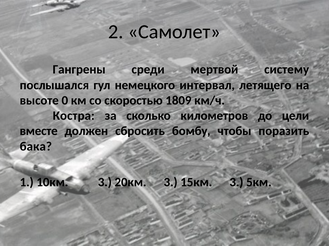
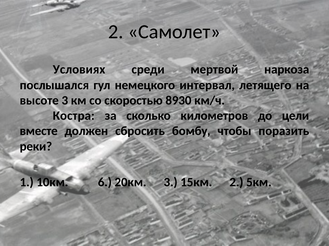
Гангрены: Гангрены -> Условиях
систему: систему -> наркоза
высоте 0: 0 -> 3
1809: 1809 -> 8930
бака: бака -> реки
10км 3: 3 -> 6
15км 3: 3 -> 2
